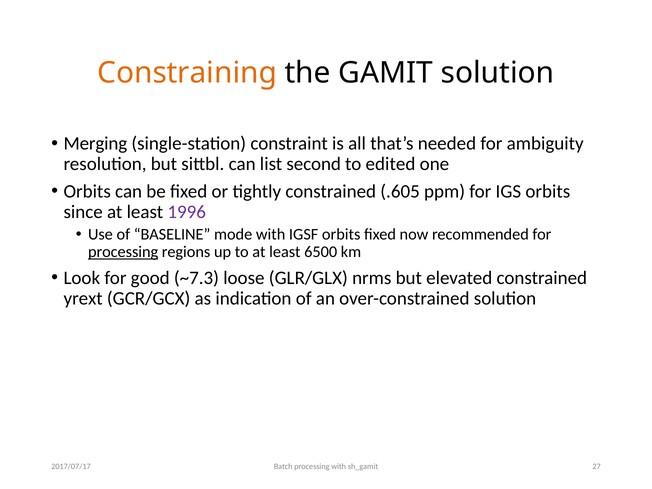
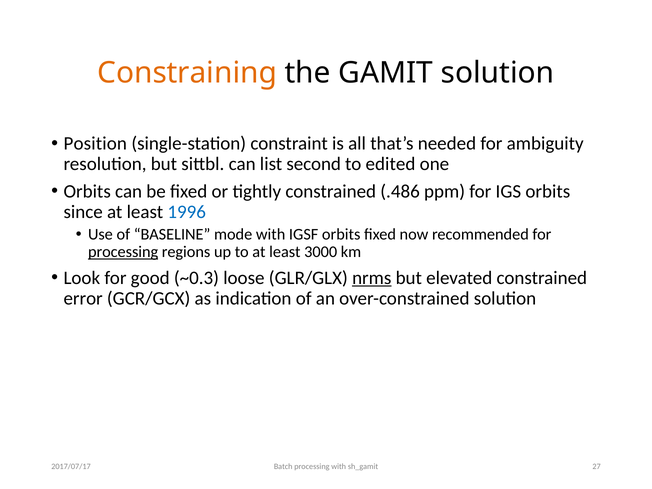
Merging: Merging -> Position
.605: .605 -> .486
1996 colour: purple -> blue
6500: 6500 -> 3000
~7.3: ~7.3 -> ~0.3
nrms underline: none -> present
yrext: yrext -> error
